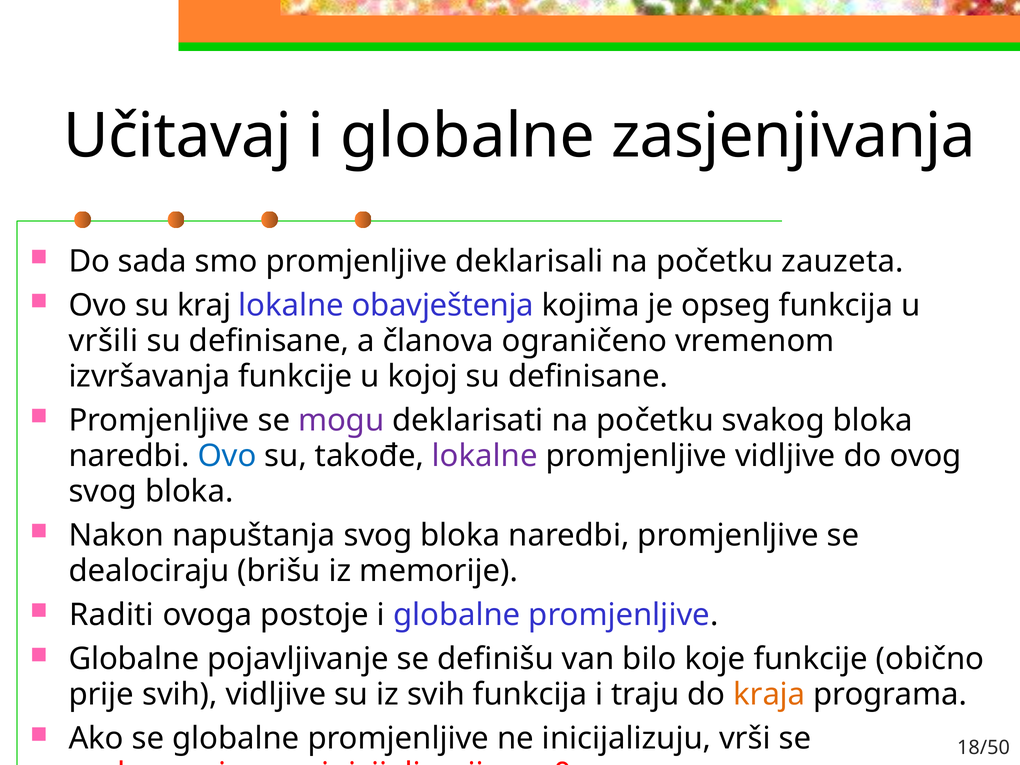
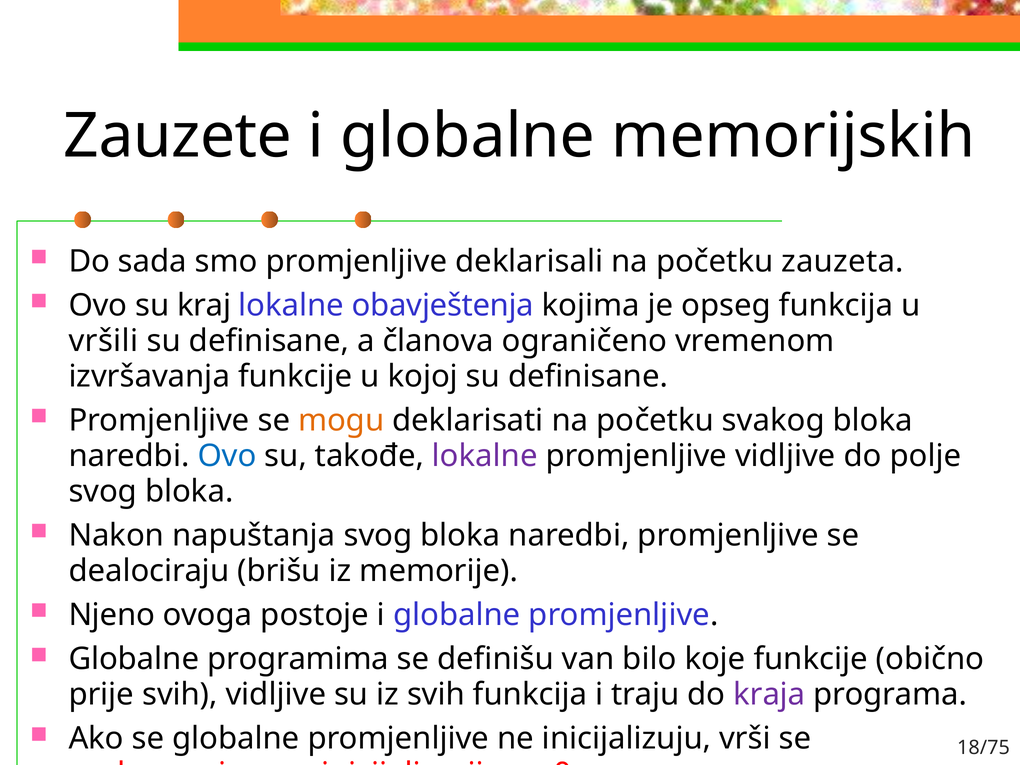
Učitavaj: Učitavaj -> Zauzete
zasjenjivanja: zasjenjivanja -> memorijskih
mogu colour: purple -> orange
ovog: ovog -> polje
Raditi: Raditi -> Njeno
pojavljivanje: pojavljivanje -> programima
kraja colour: orange -> purple
18/50: 18/50 -> 18/75
